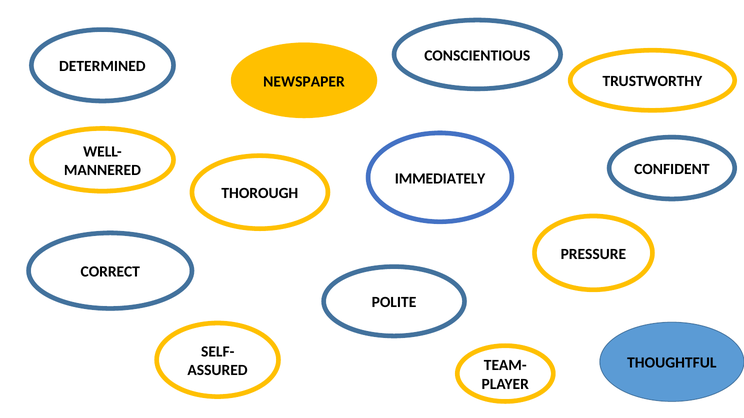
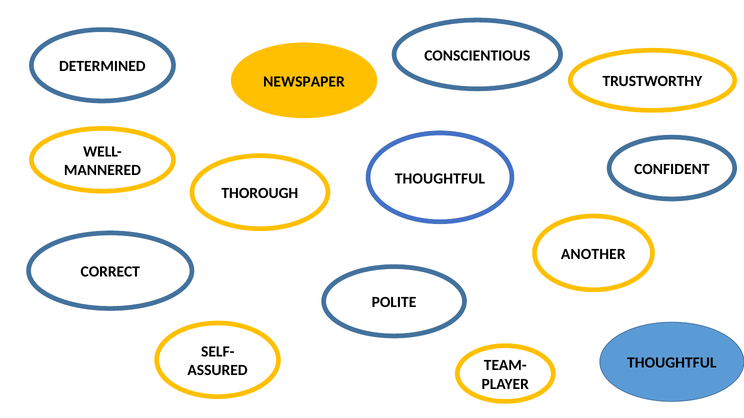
IMMEDIATELY at (440, 179): IMMEDIATELY -> THOUGHTFUL
PRESSURE: PRESSURE -> ANOTHER
